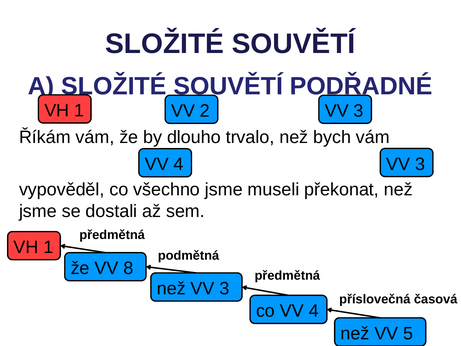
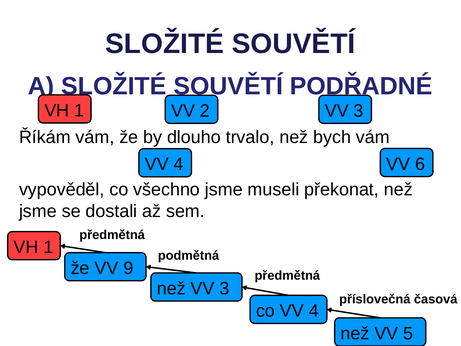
4 VV 3: 3 -> 6
8: 8 -> 9
